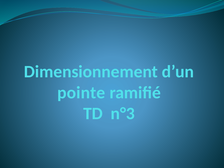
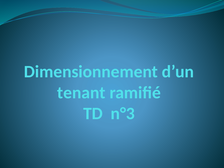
pointe: pointe -> tenant
